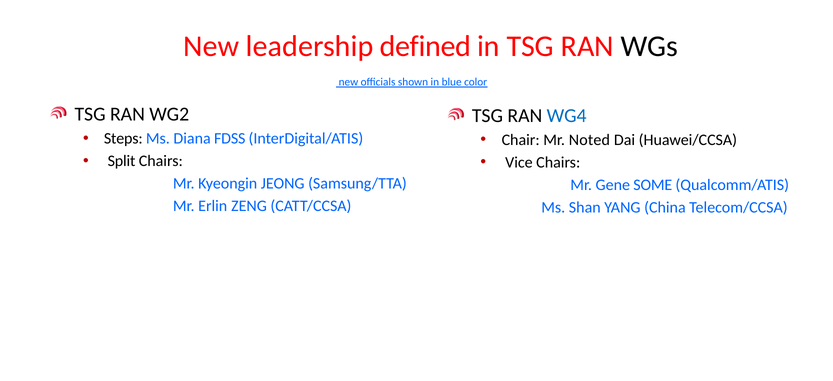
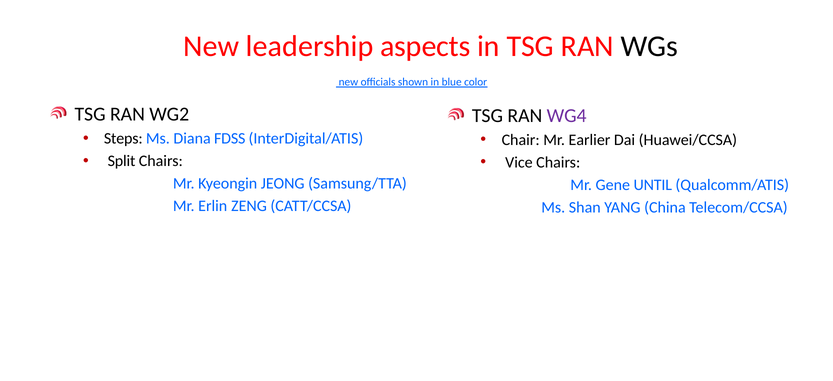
defined: defined -> aspects
WG4 colour: blue -> purple
Noted: Noted -> Earlier
SOME: SOME -> UNTIL
